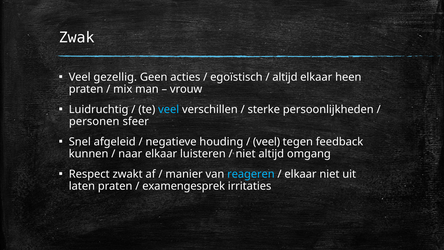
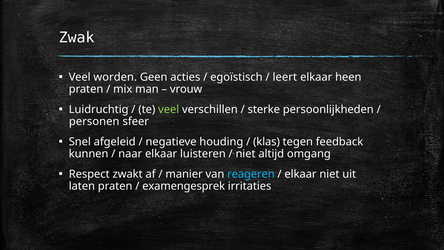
gezellig: gezellig -> worden
altijd at (285, 77): altijd -> leert
veel at (169, 109) colour: light blue -> light green
veel at (267, 142): veel -> klas
